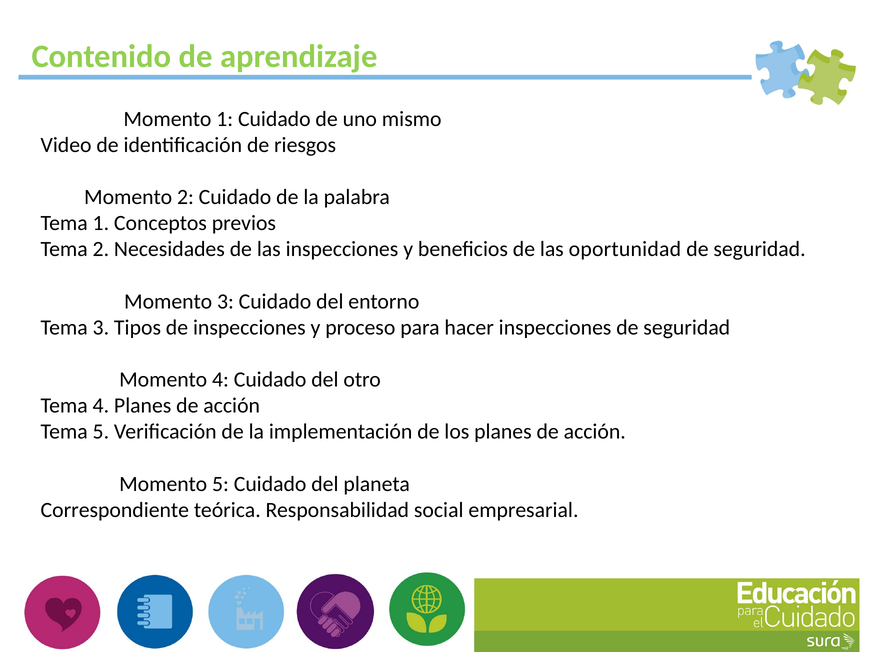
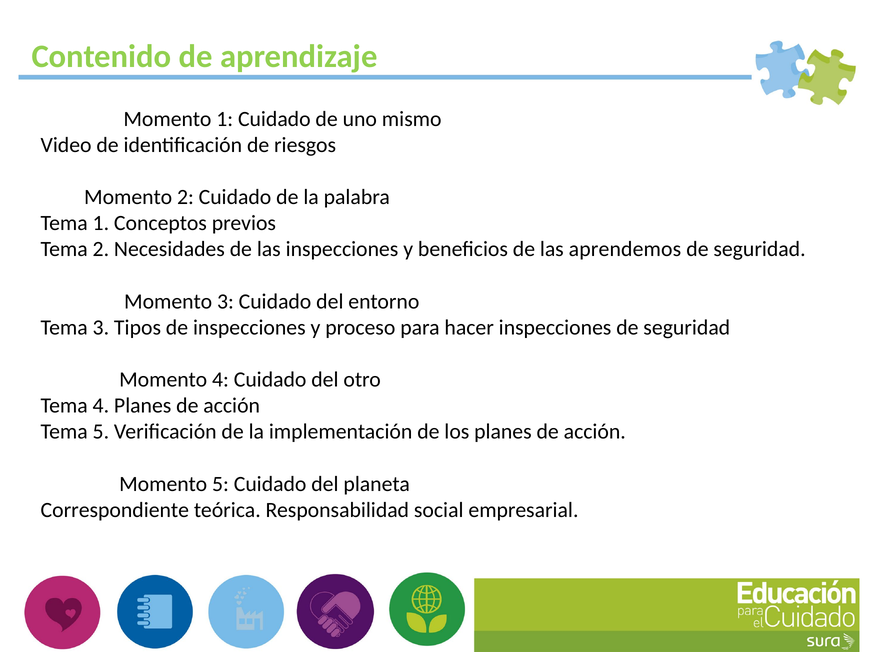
oportunidad: oportunidad -> aprendemos
